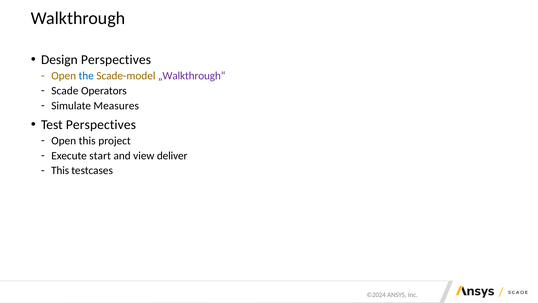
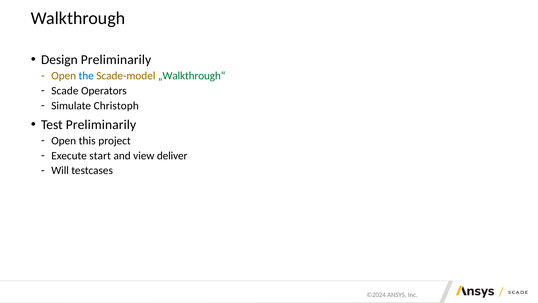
Design Perspectives: Perspectives -> Preliminarily
„Walkthrough“ colour: purple -> green
Measures: Measures -> Christoph
Test Perspectives: Perspectives -> Preliminarily
This at (60, 170): This -> Will
